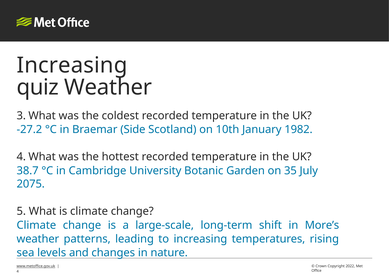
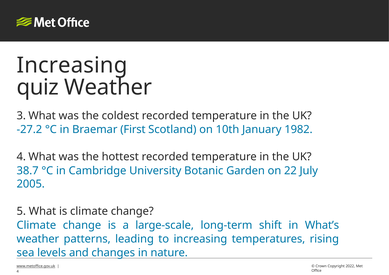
Side: Side -> First
35: 35 -> 22
2075: 2075 -> 2005
More’s: More’s -> What’s
